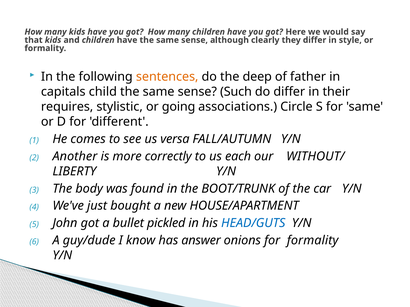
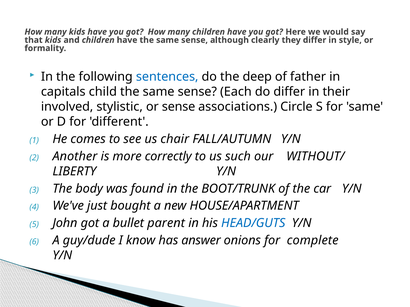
sentences colour: orange -> blue
Such: Such -> Each
requires: requires -> involved
or going: going -> sense
versa: versa -> chair
each: each -> such
pickled: pickled -> parent
for formality: formality -> complete
